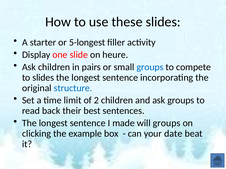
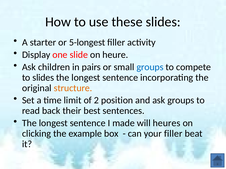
structure colour: blue -> orange
2 children: children -> position
will groups: groups -> heures
your date: date -> filler
